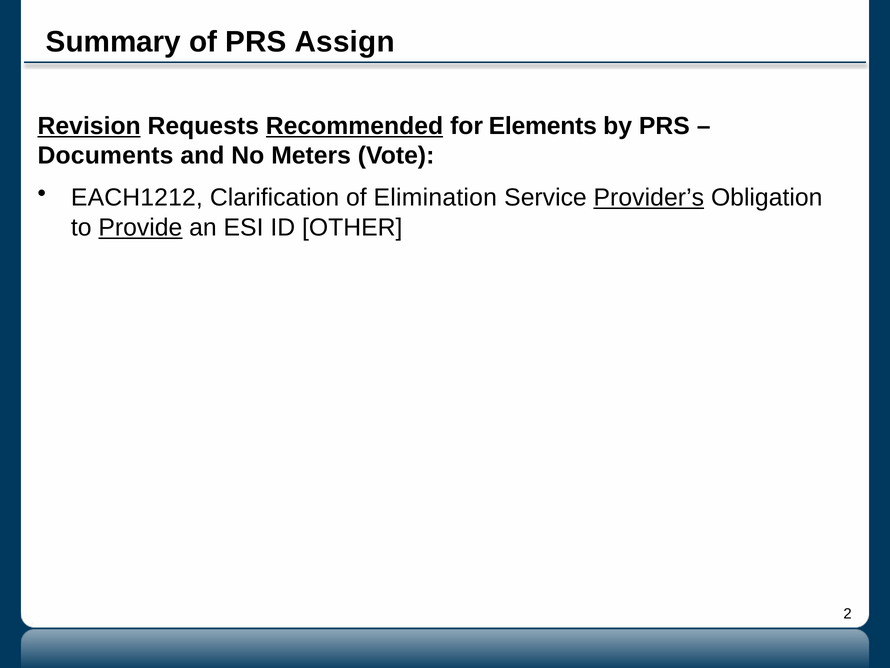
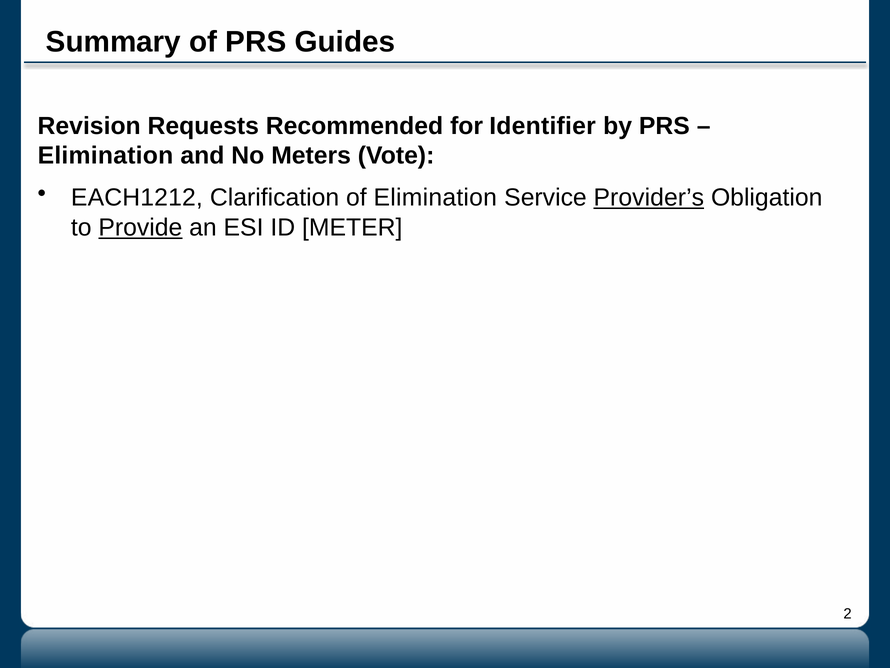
Assign: Assign -> Guides
Revision underline: present -> none
Recommended underline: present -> none
Elements: Elements -> Identifier
Documents at (106, 155): Documents -> Elimination
OTHER: OTHER -> METER
